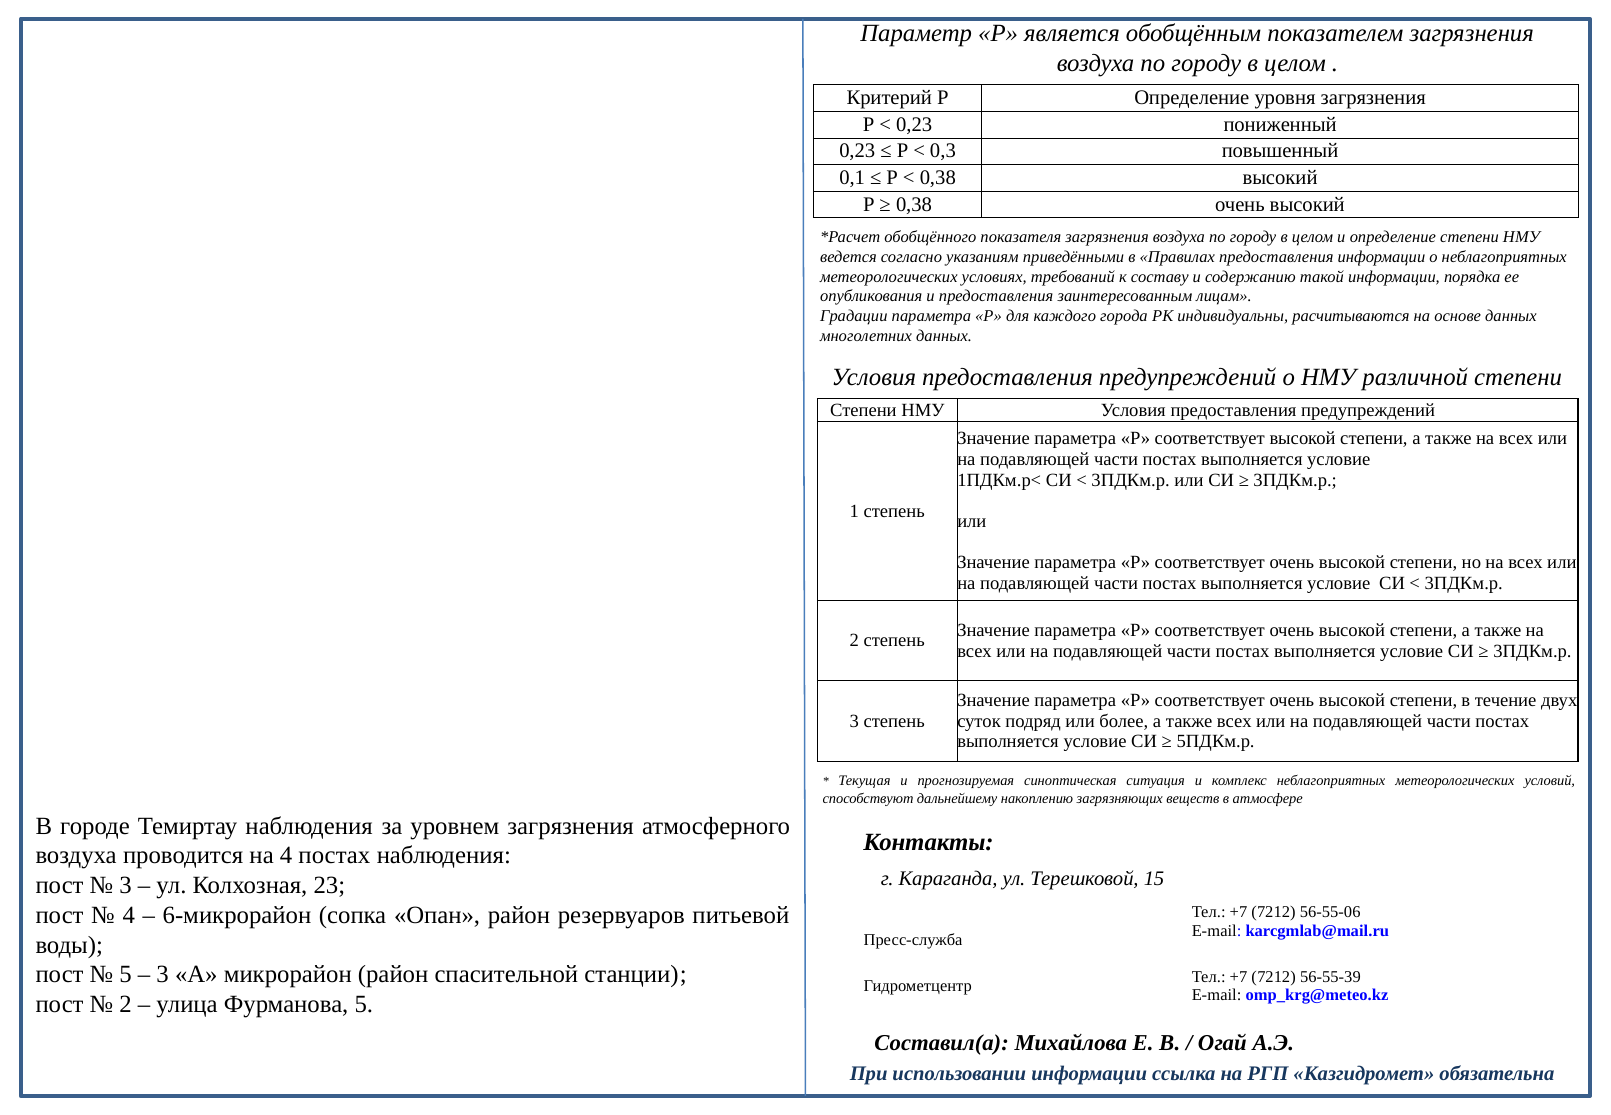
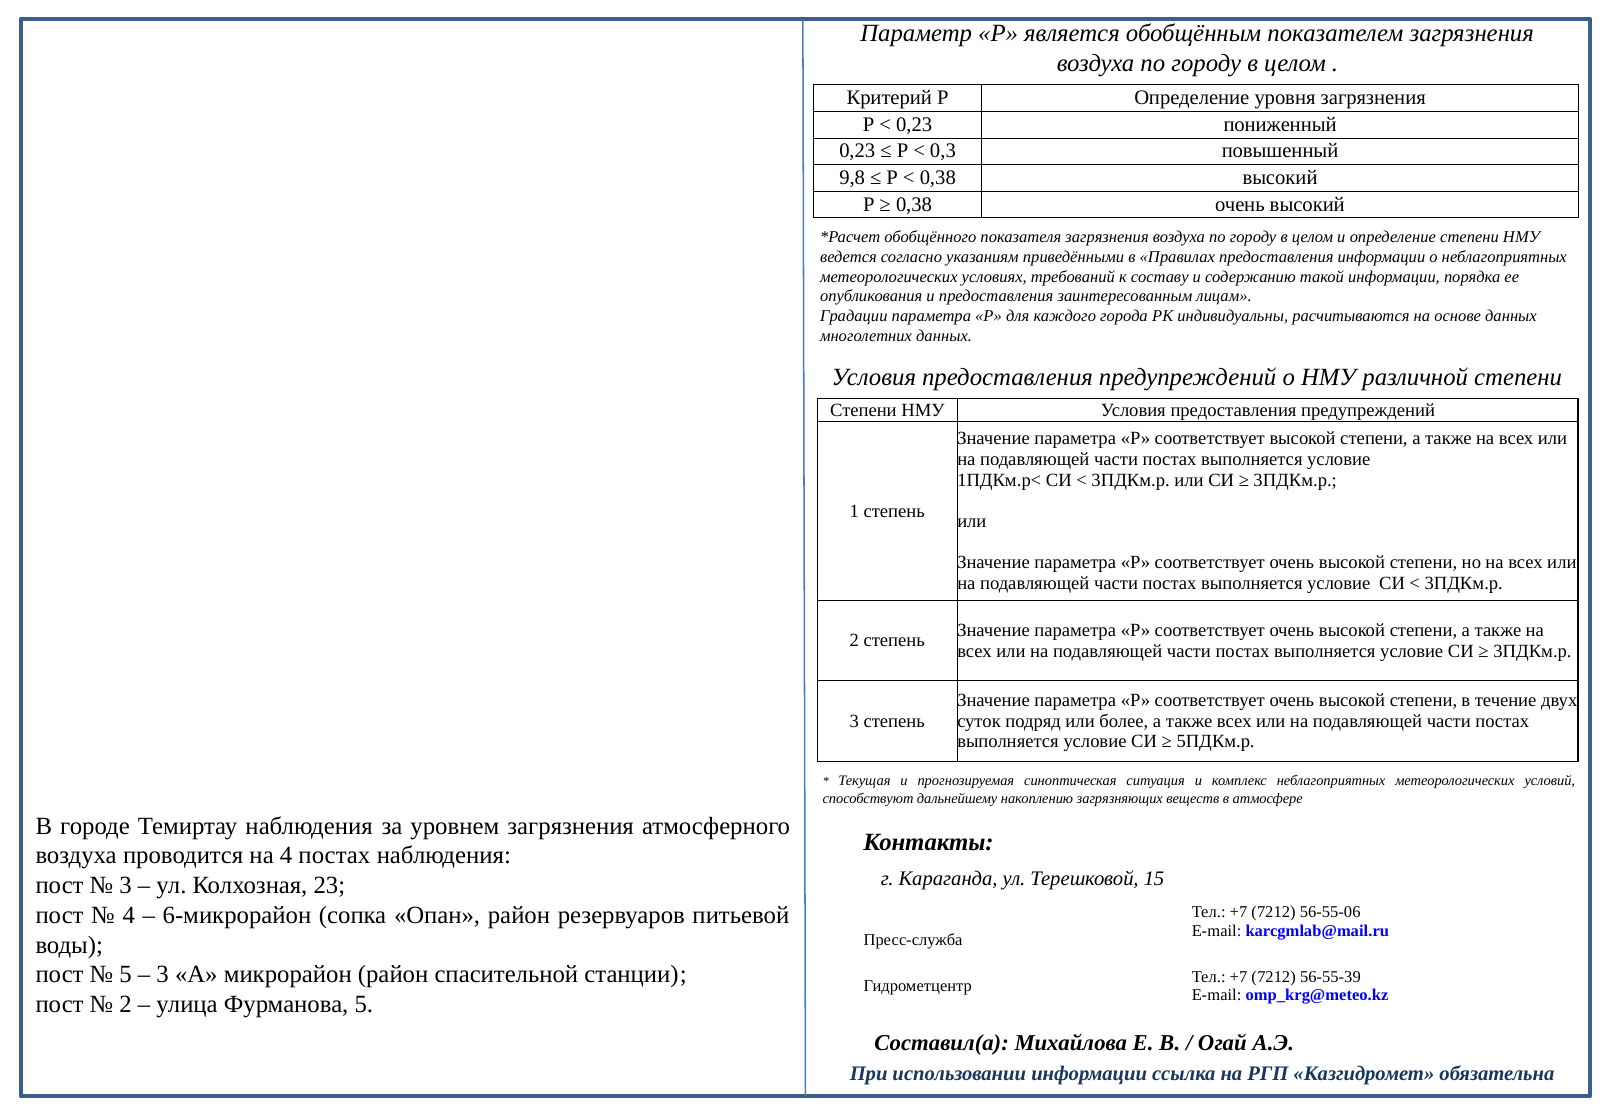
0,1: 0,1 -> 9,8
